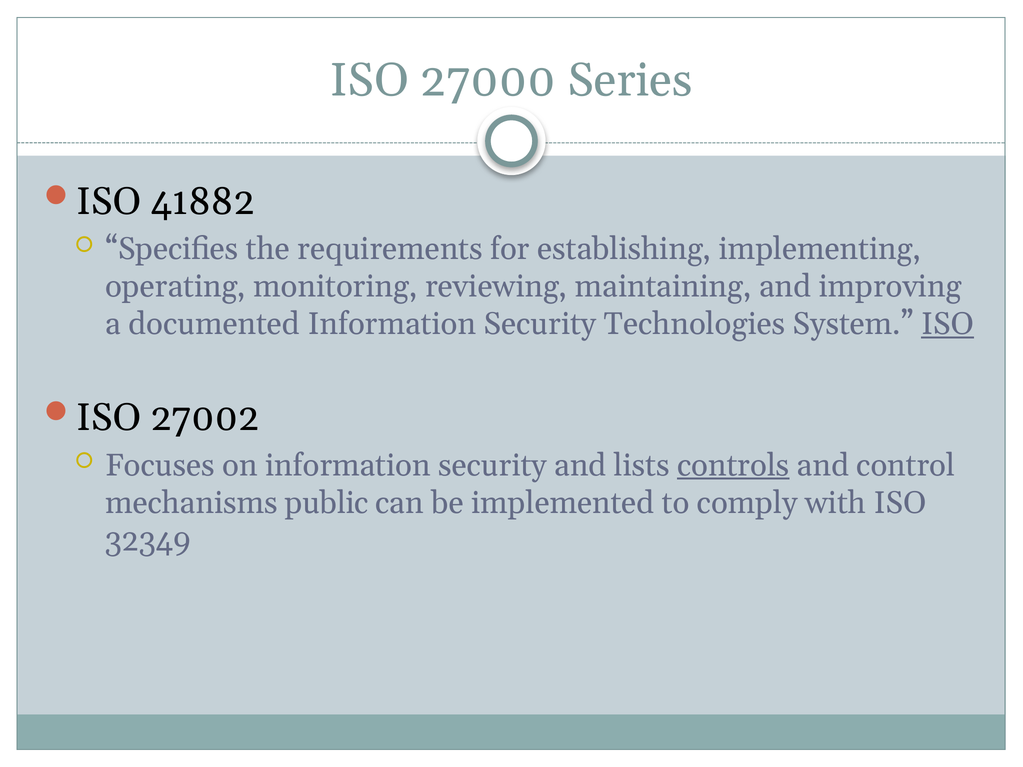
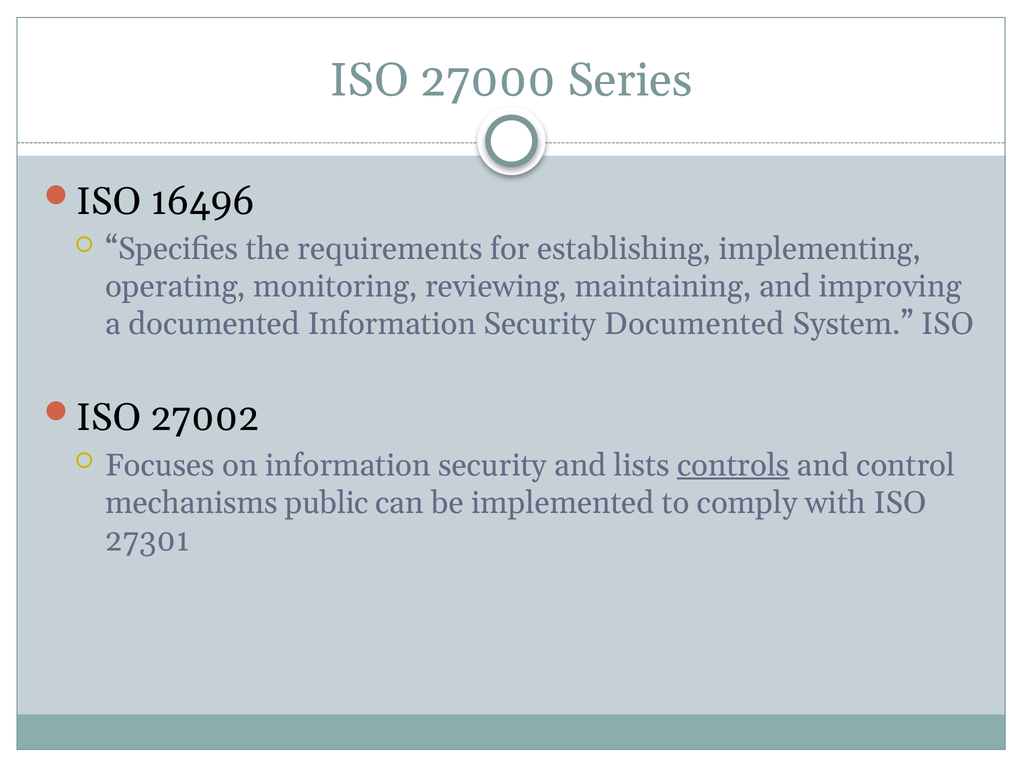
41882: 41882 -> 16496
Security Technologies: Technologies -> Documented
ISO at (948, 324) underline: present -> none
32349: 32349 -> 27301
